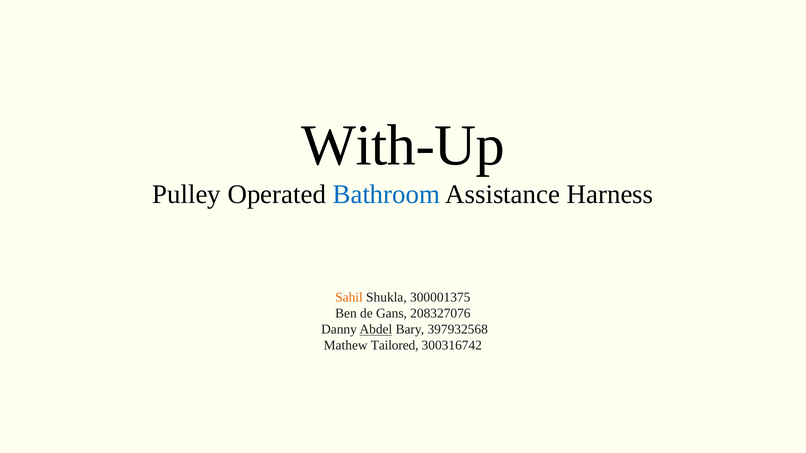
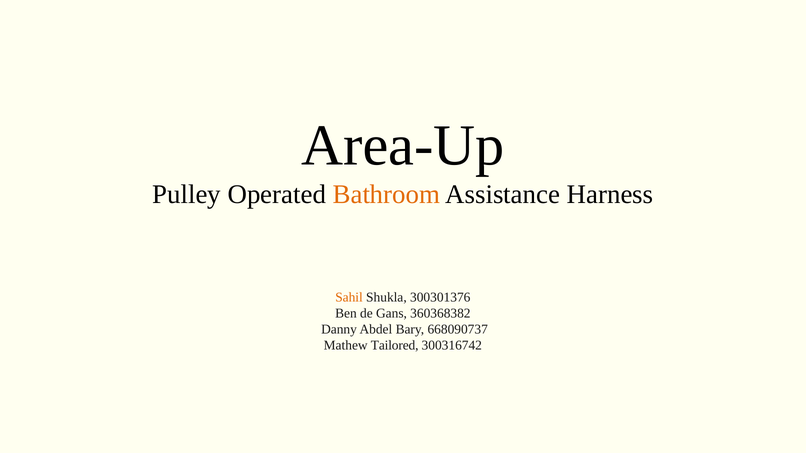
With-Up: With-Up -> Area-Up
Bathroom colour: blue -> orange
300001375: 300001375 -> 300301376
208327076: 208327076 -> 360368382
Abdel underline: present -> none
397932568: 397932568 -> 668090737
